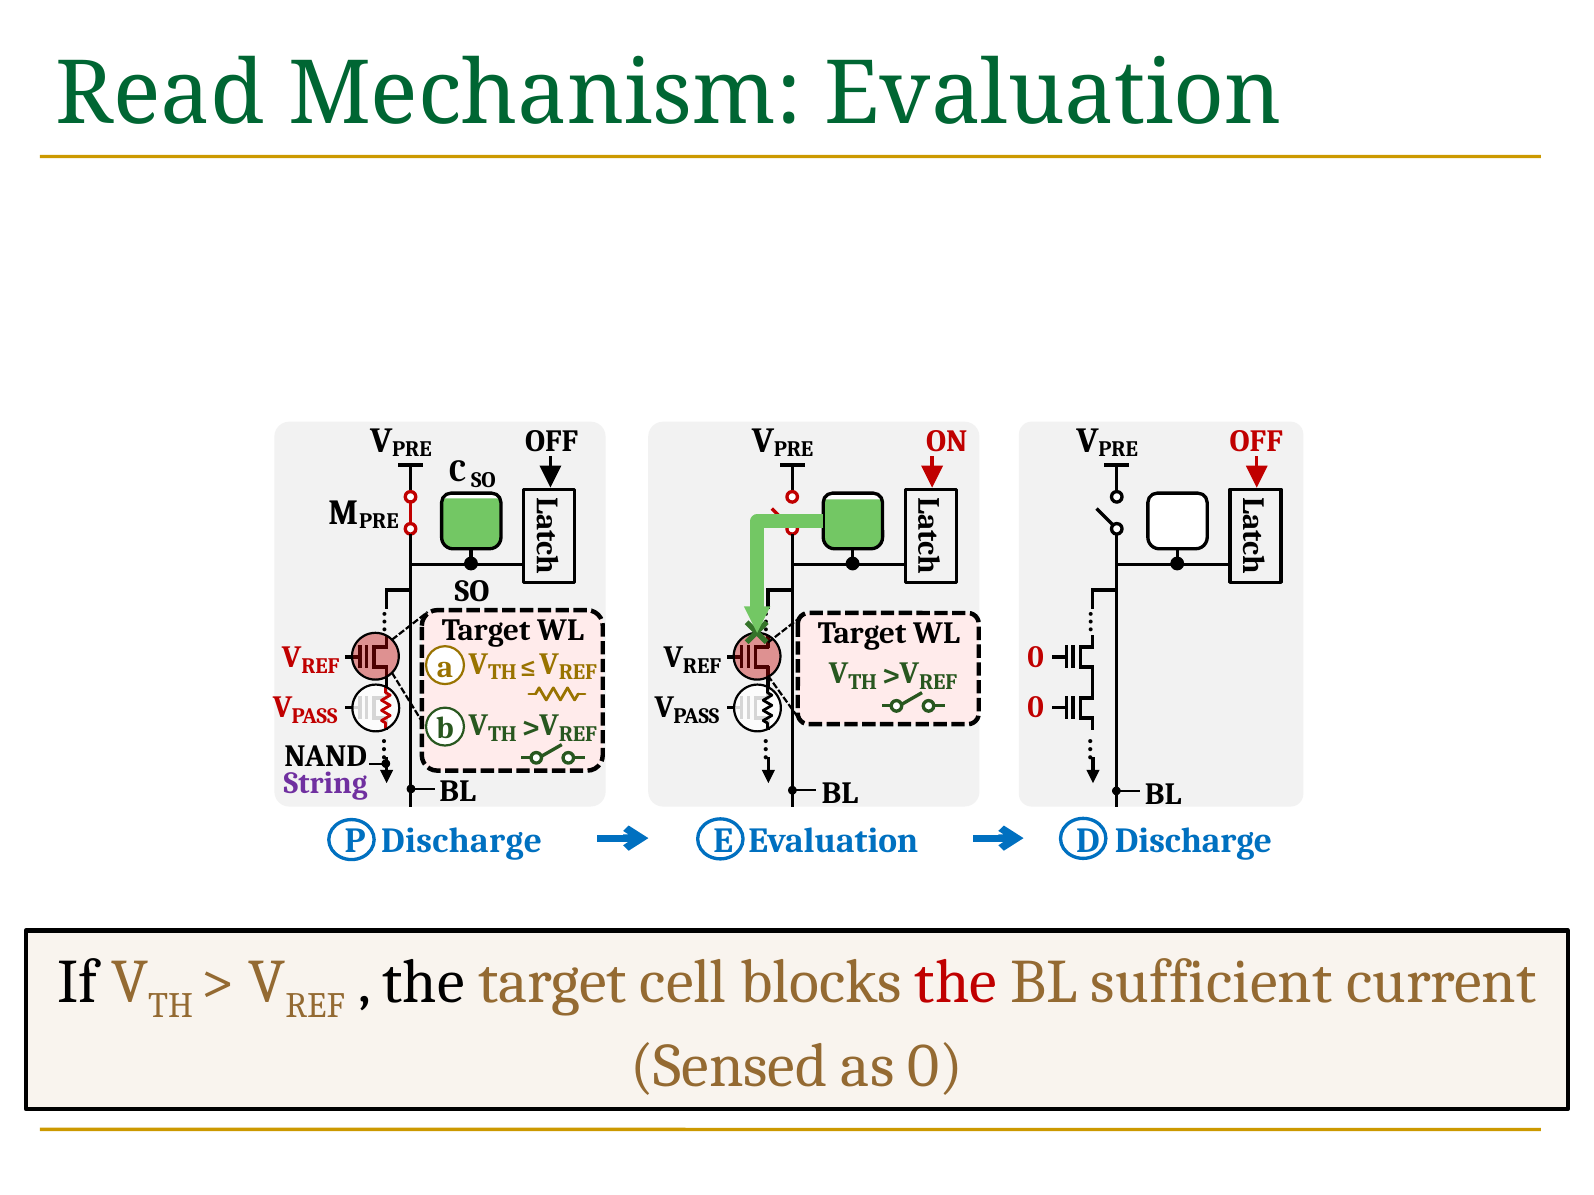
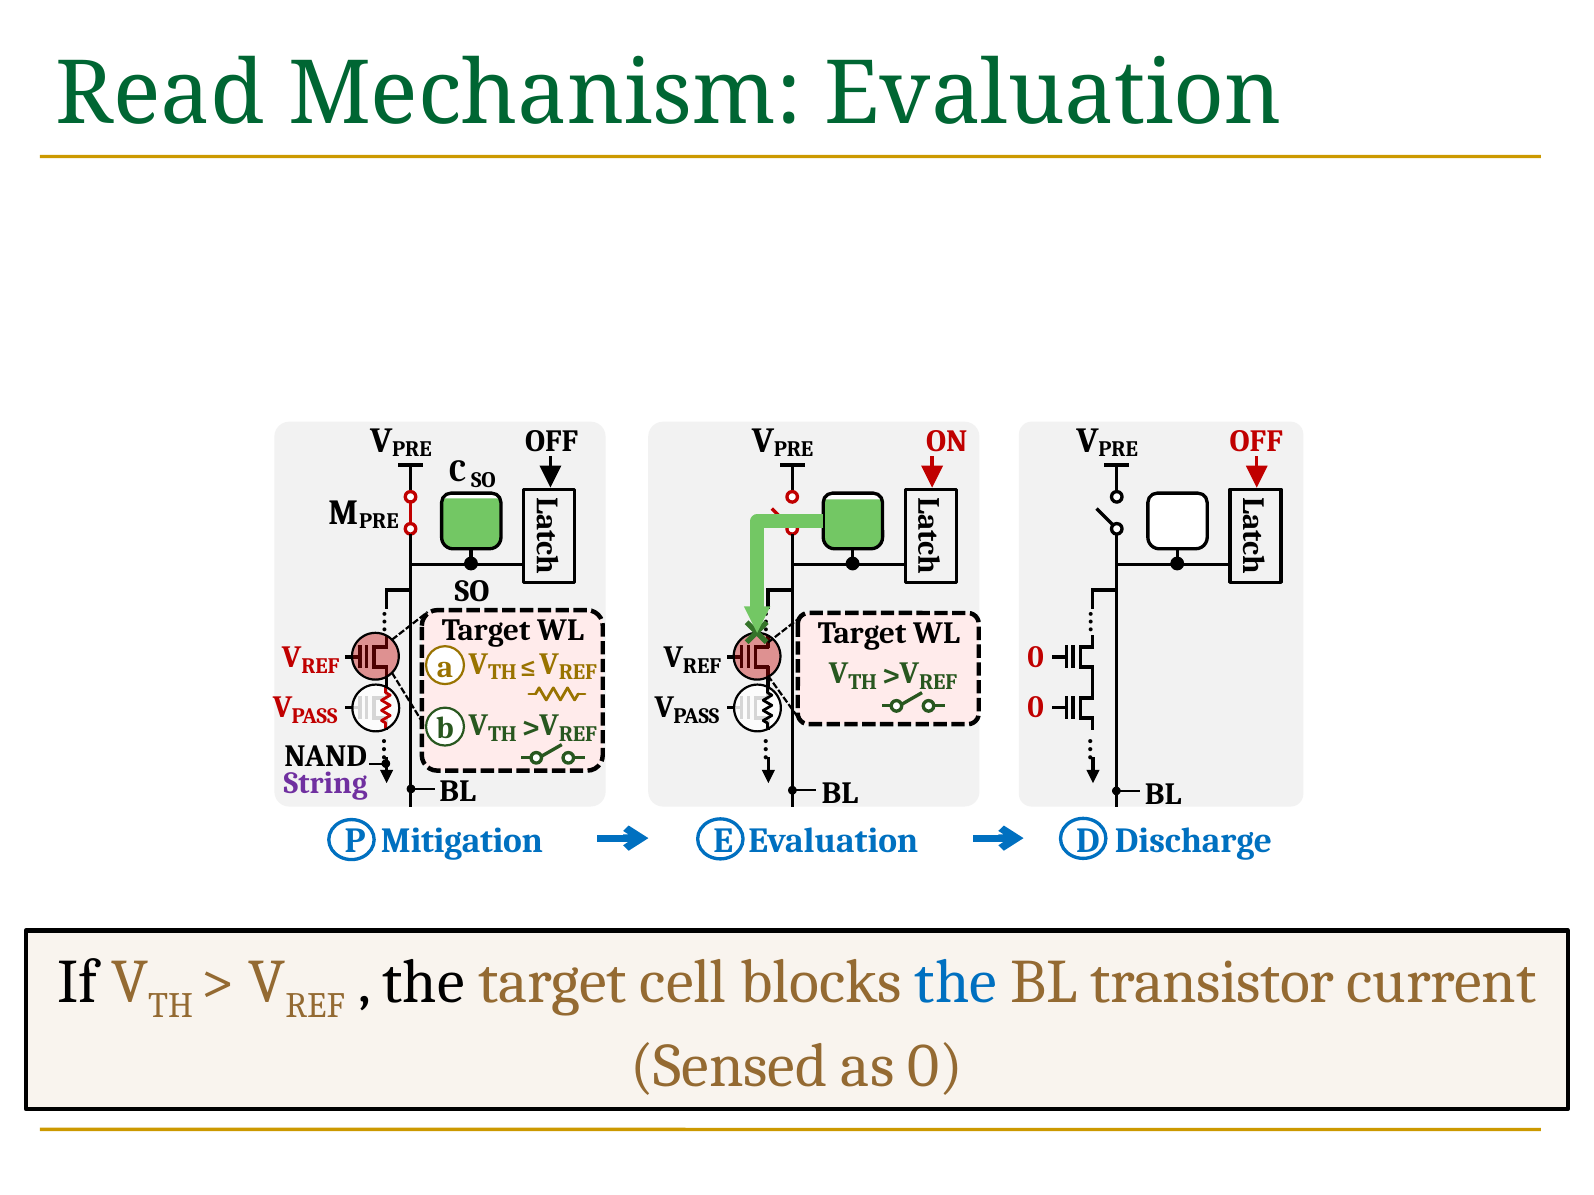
P Discharge: Discharge -> Mitigation
the at (956, 982) colour: red -> blue
sufficient: sufficient -> transistor
